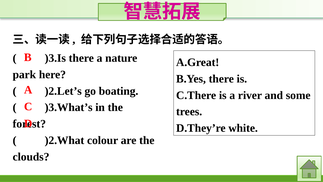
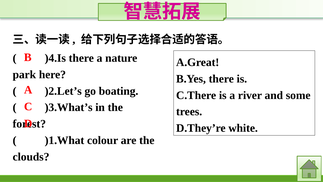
)3.Is: )3.Is -> )4.Is
)2.What: )2.What -> )1.What
